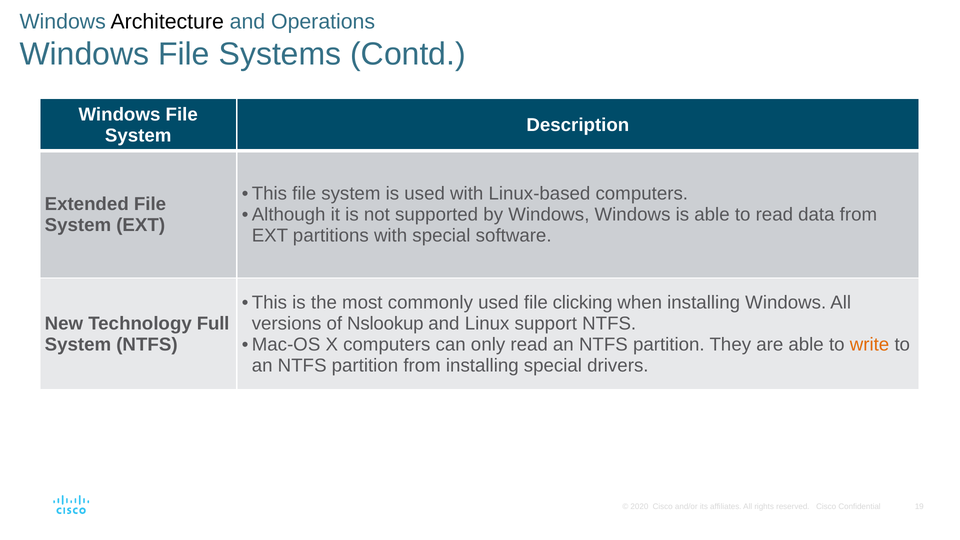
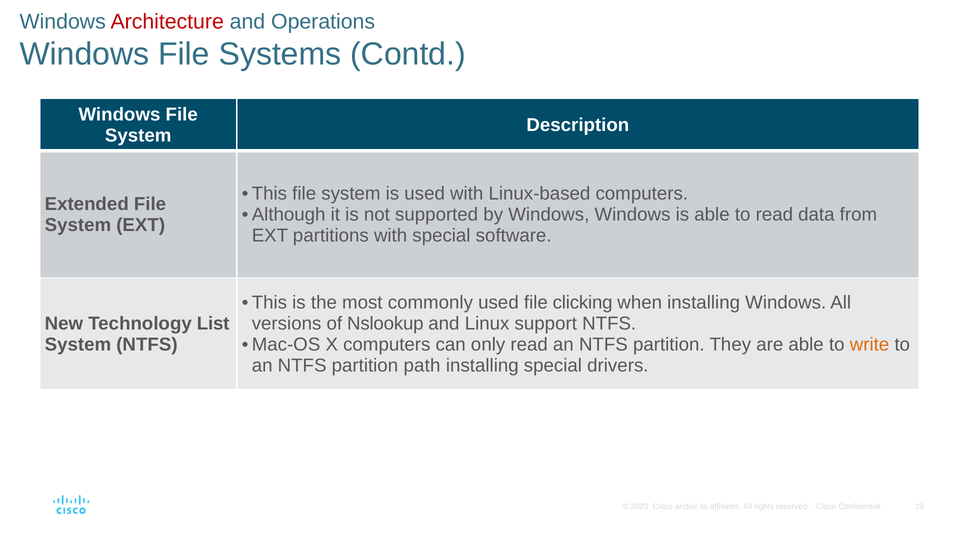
Architecture colour: black -> red
Full: Full -> List
partition from: from -> path
